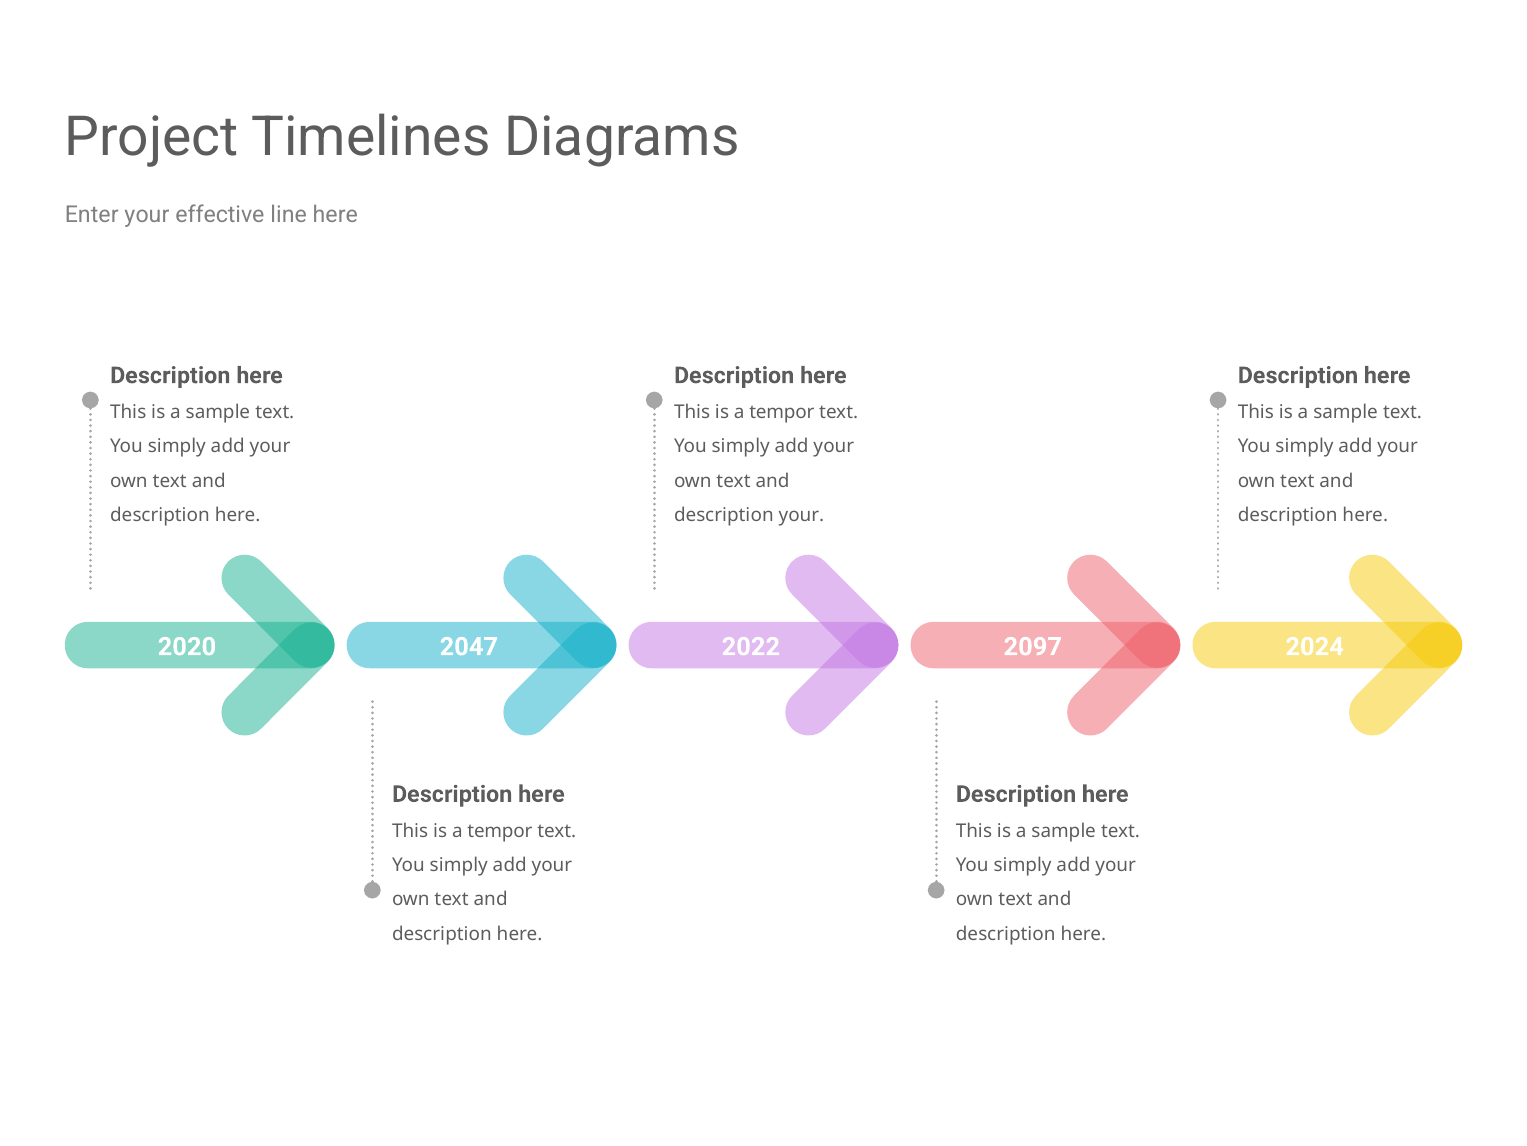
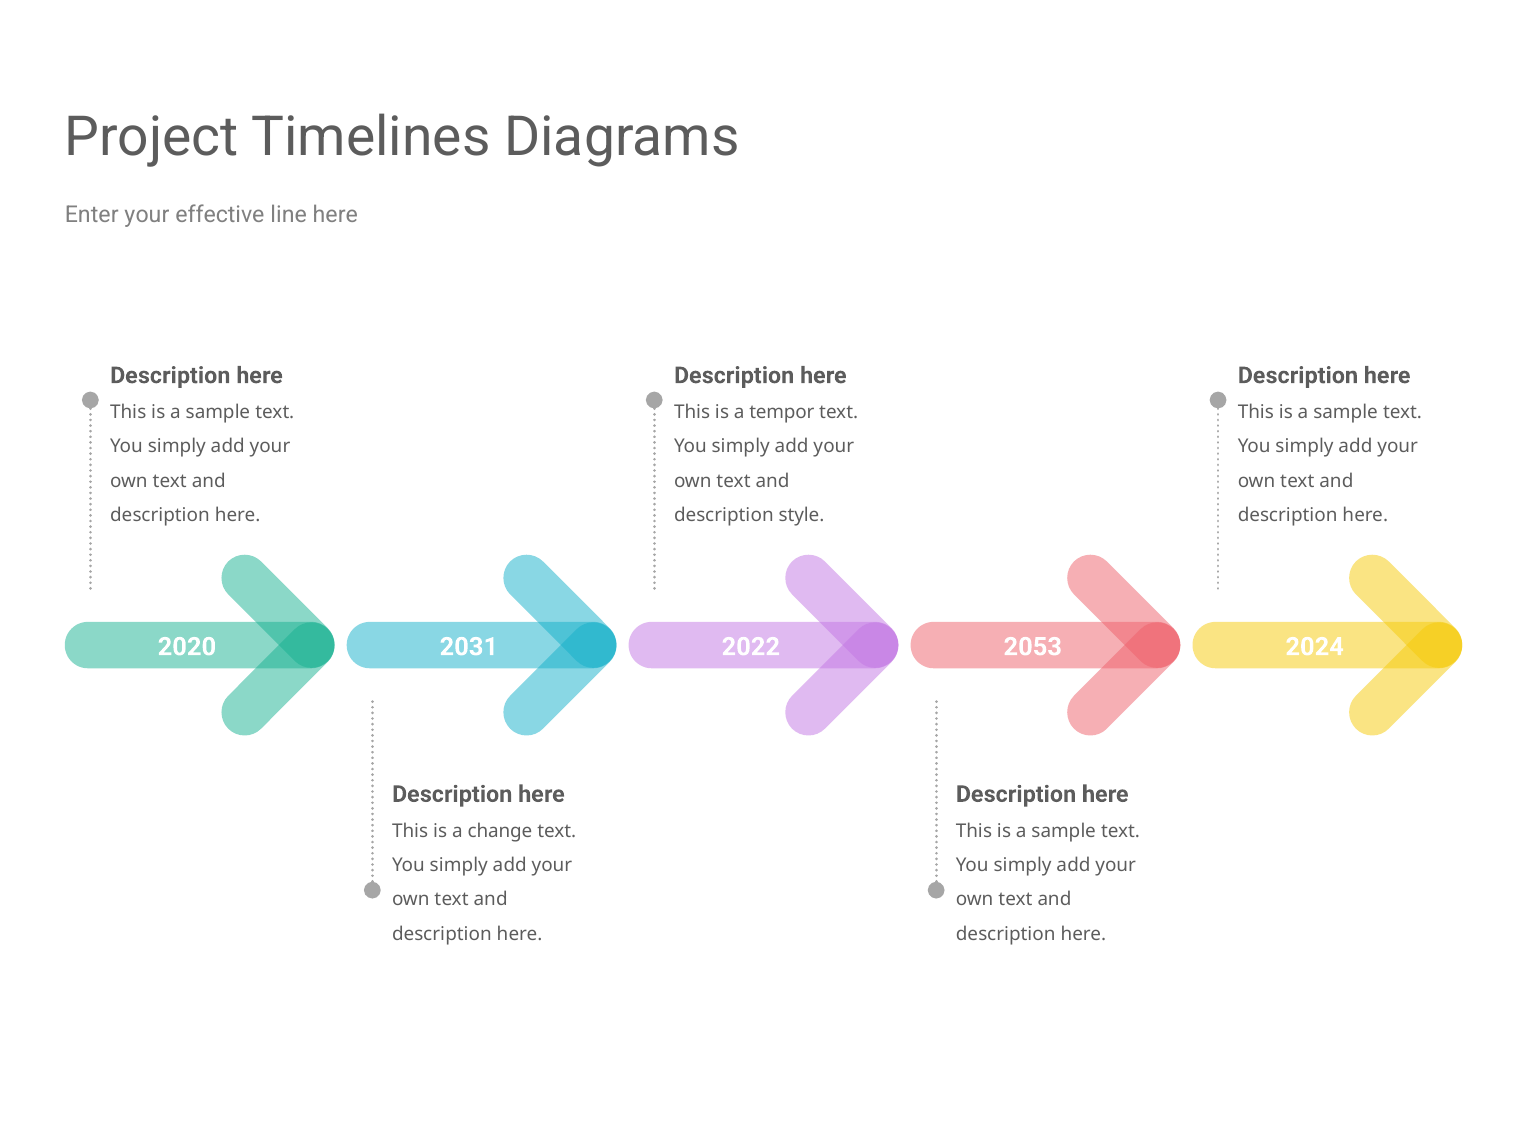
description your: your -> style
2047: 2047 -> 2031
2097: 2097 -> 2053
tempor at (500, 830): tempor -> change
